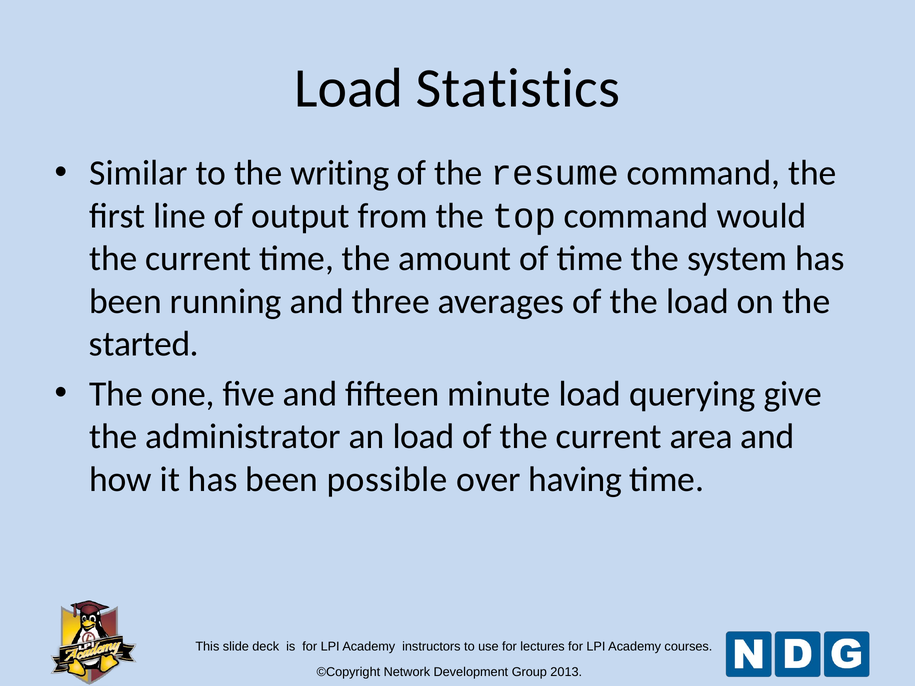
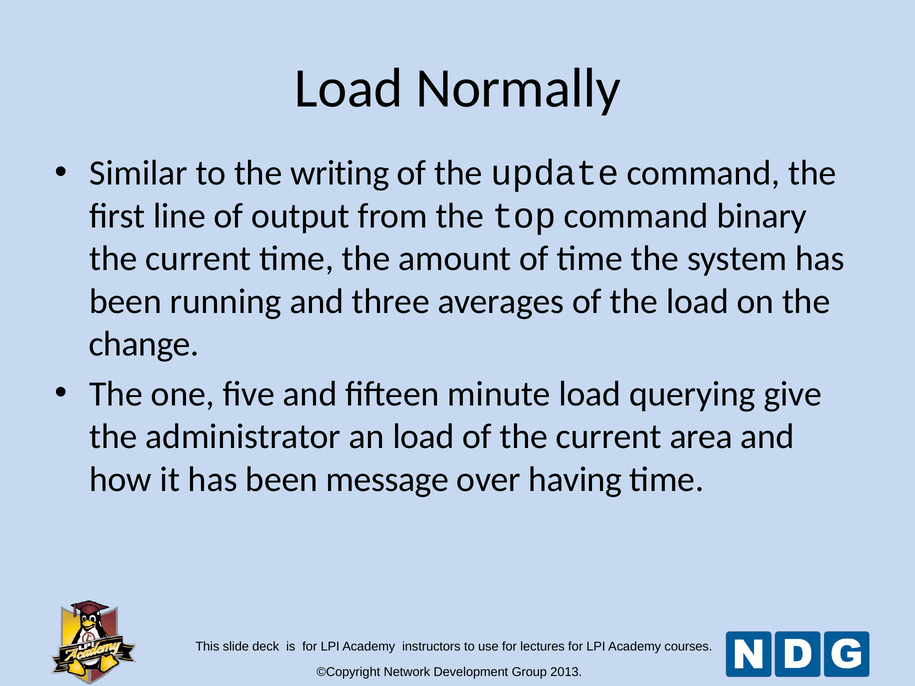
Statistics: Statistics -> Normally
resume: resume -> update
would: would -> binary
started: started -> change
possible: possible -> message
